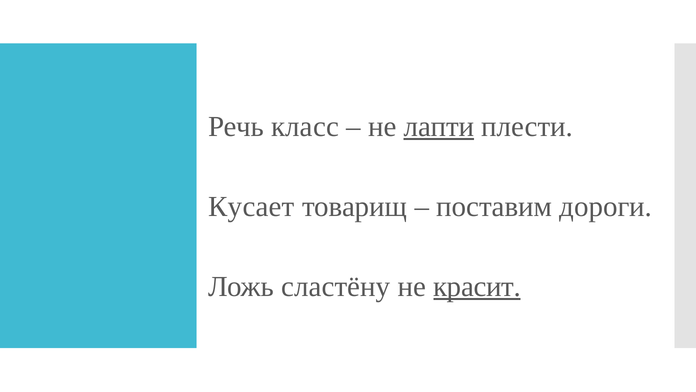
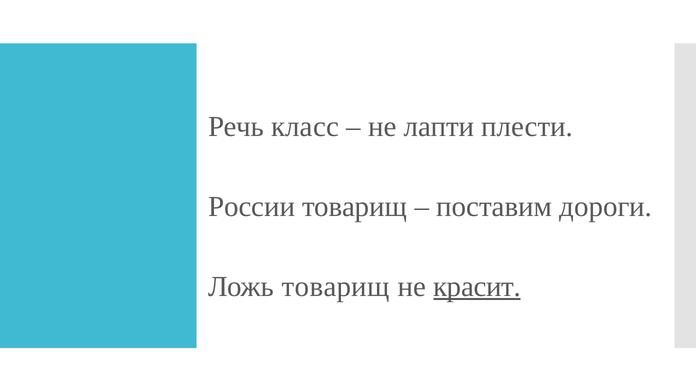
лапти underline: present -> none
Кусает: Кусает -> России
Ложь сластёну: сластёну -> товарищ
